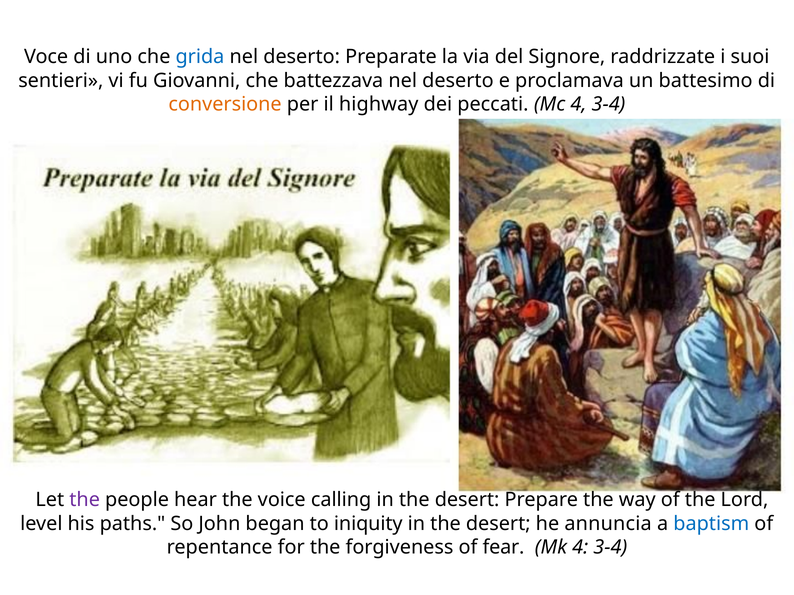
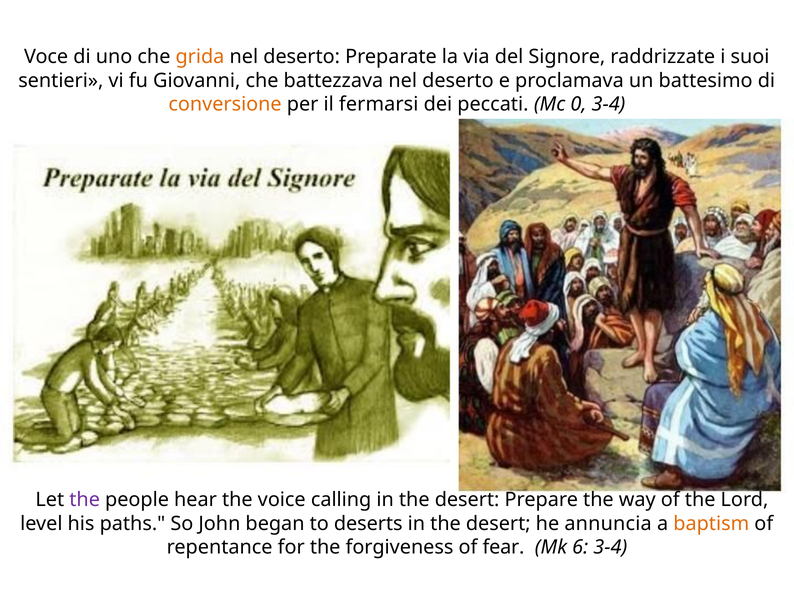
grida colour: blue -> orange
highway: highway -> fermarsi
Mc 4: 4 -> 0
iniquity: iniquity -> deserts
baptism colour: blue -> orange
Mk 4: 4 -> 6
